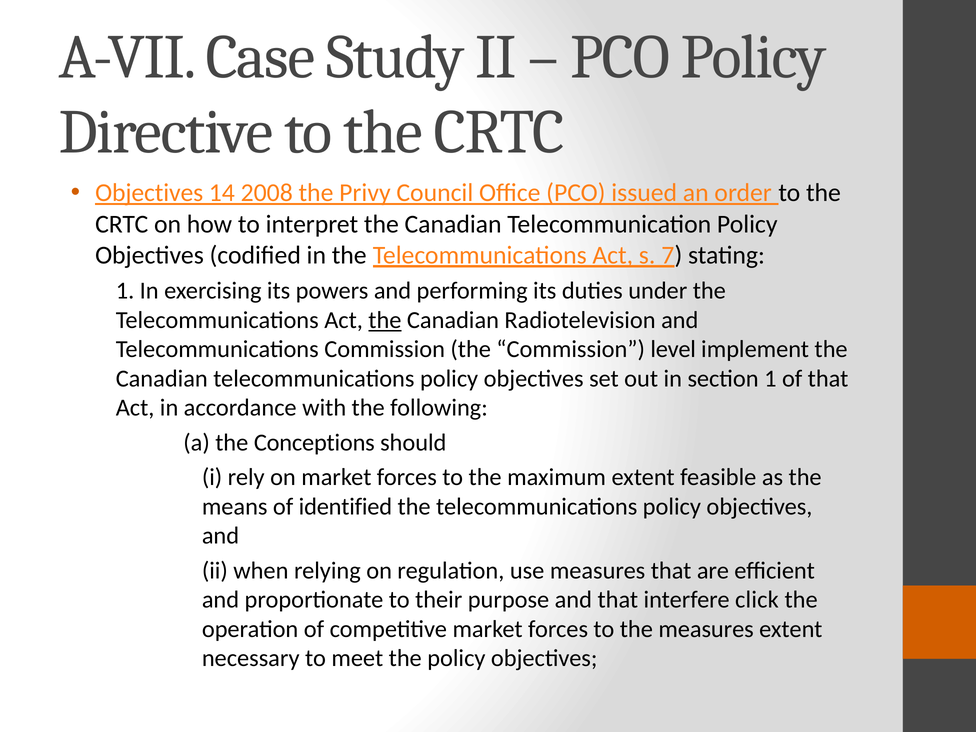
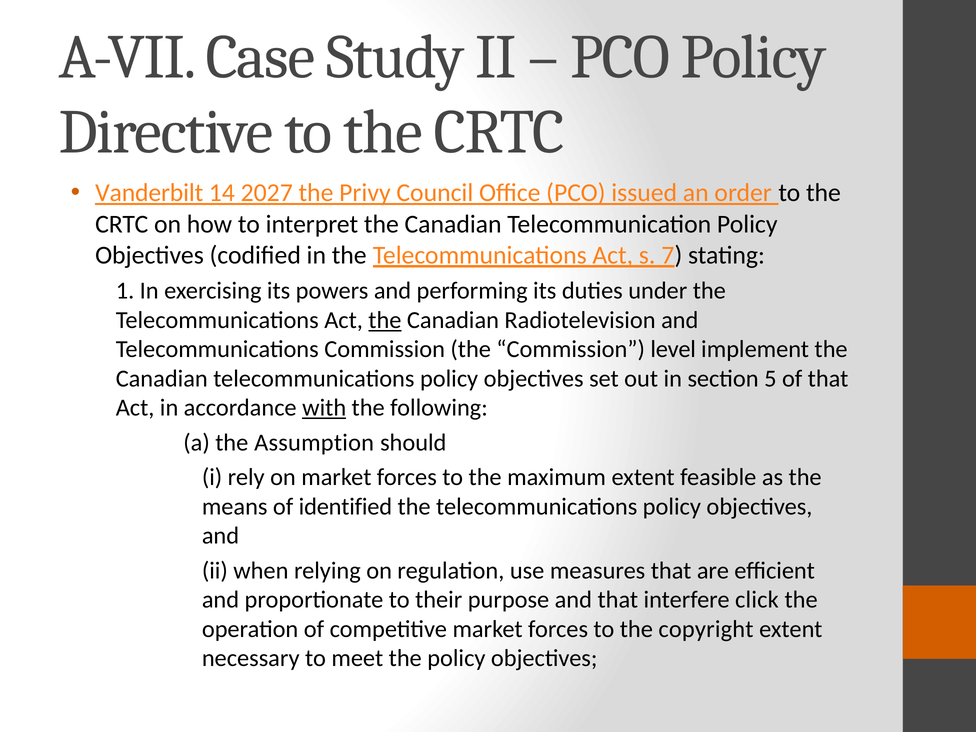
Objectives at (149, 193): Objectives -> Vanderbilt
2008: 2008 -> 2027
section 1: 1 -> 5
with underline: none -> present
Conceptions: Conceptions -> Assumption
the measures: measures -> copyright
